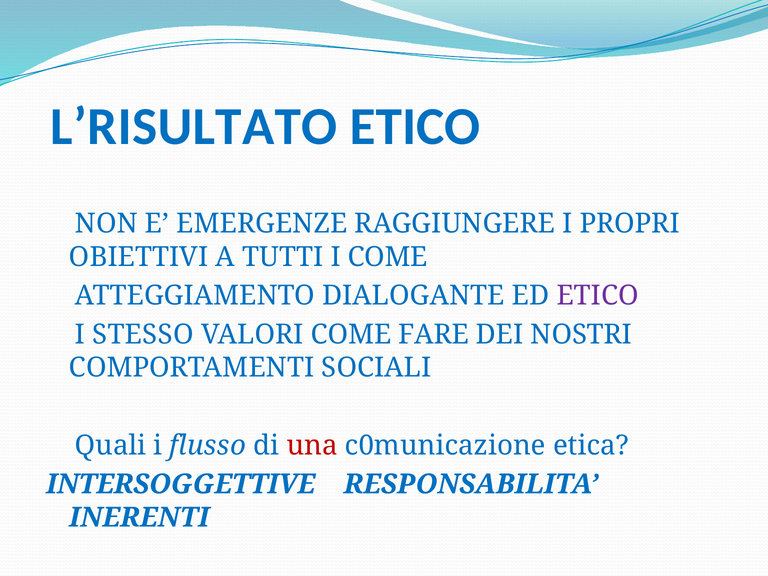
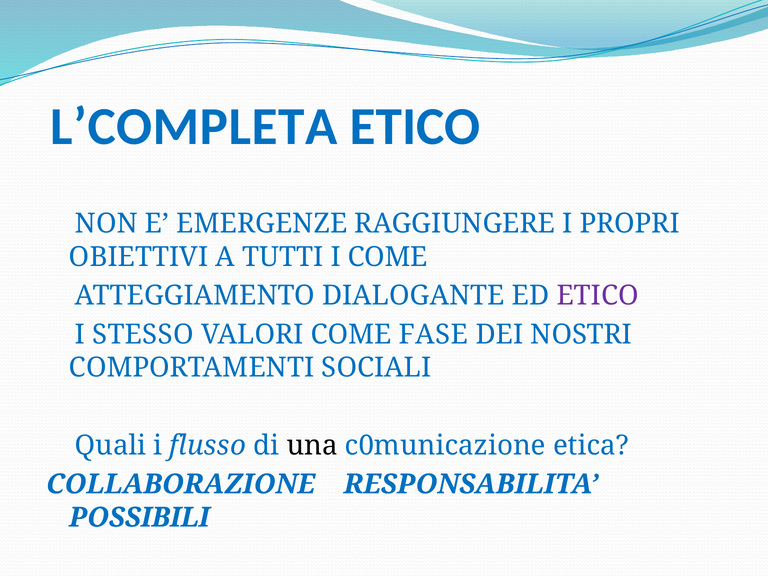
L’RISULTATO: L’RISULTATO -> L’COMPLETA
FARE: FARE -> FASE
una colour: red -> black
INTERSOGGETTIVE: INTERSOGGETTIVE -> COLLABORAZIONE
INERENTI: INERENTI -> POSSIBILI
